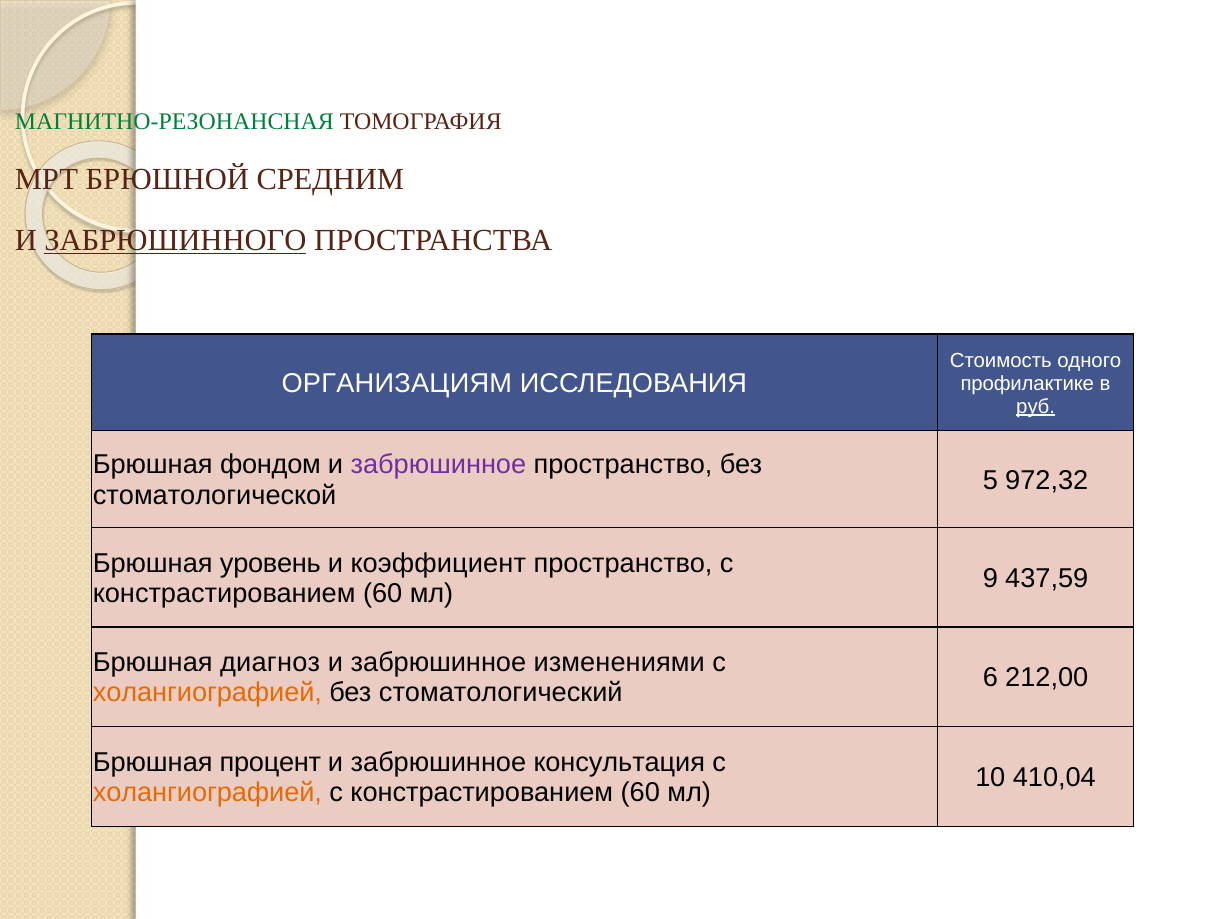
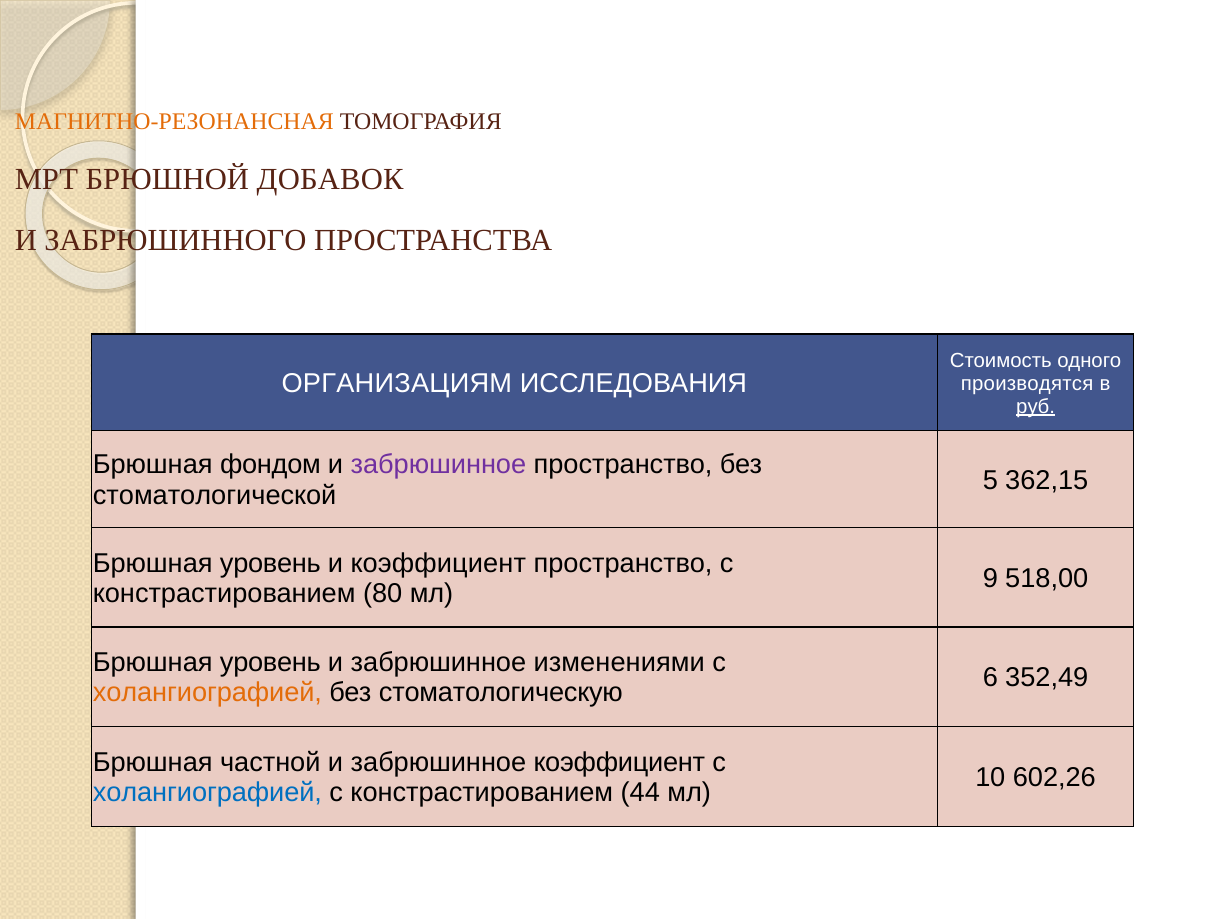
МАГНИТНО-РЕЗОНАНСНАЯ colour: green -> orange
СРЕДНИМ: СРЕДНИМ -> ДОБАВОК
ЗАБРЮШИННОГО underline: present -> none
профилактике: профилактике -> производятся
972,32: 972,32 -> 362,15
437,59: 437,59 -> 518,00
60 at (383, 593): 60 -> 80
диагноз at (270, 663): диагноз -> уровень
212,00: 212,00 -> 352,49
стоматологический: стоматологический -> стоматологическую
процент: процент -> частной
забрюшинное консультация: консультация -> коэффициент
410,04: 410,04 -> 602,26
холангиографией at (207, 792) colour: orange -> blue
60 at (640, 792): 60 -> 44
